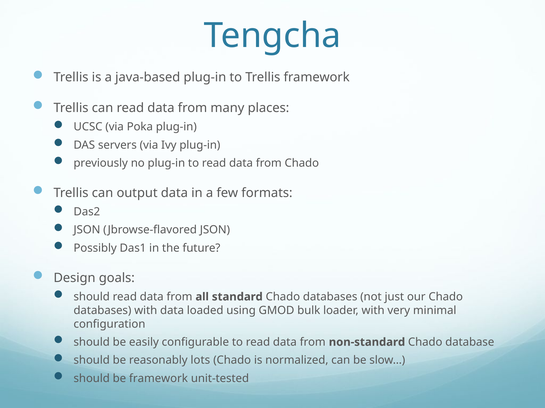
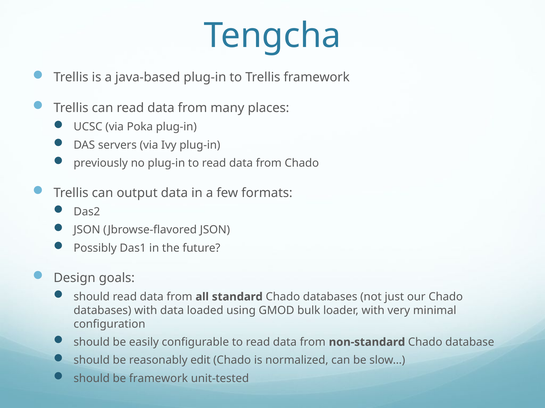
lots: lots -> edit
